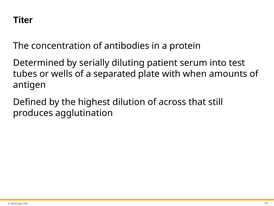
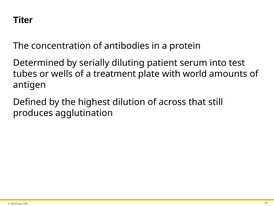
separated: separated -> treatment
when: when -> world
